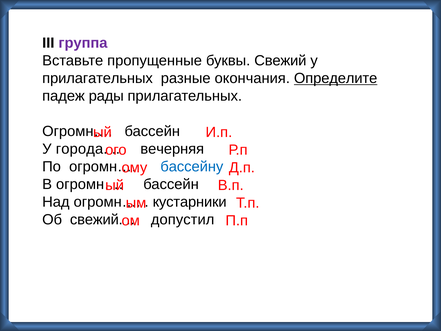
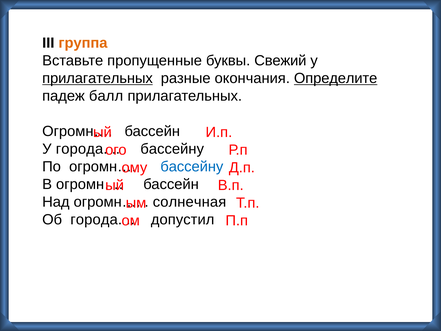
группа colour: purple -> orange
прилагательных at (97, 78) underline: none -> present
рады: рады -> балл
вечерняя at (172, 149): вечерняя -> бассейну
кустарники: кустарники -> солнечная
Об свежий: свежий -> города
